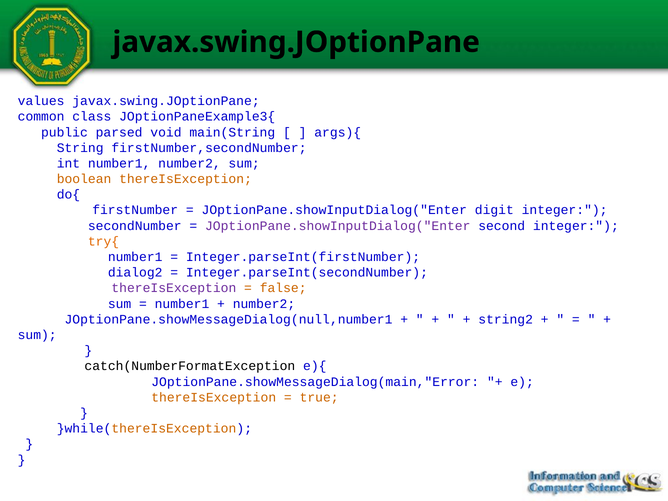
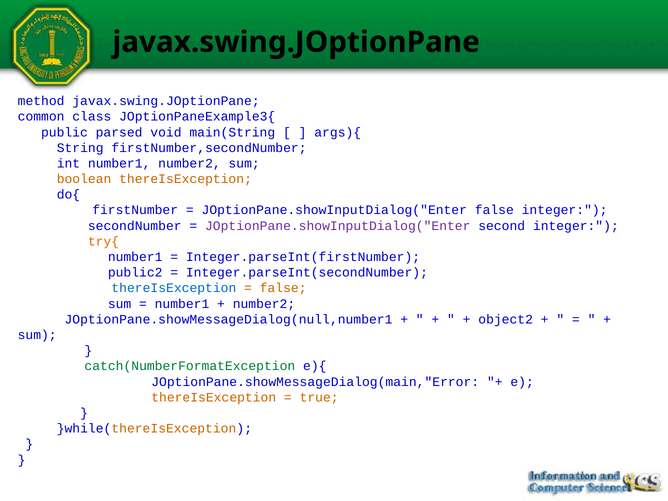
values: values -> method
JOptionPane.showInputDialog("Enter digit: digit -> false
dialog2: dialog2 -> public2
thereIsException at (174, 288) colour: purple -> blue
string2: string2 -> object2
catch(NumberFormatException colour: black -> green
